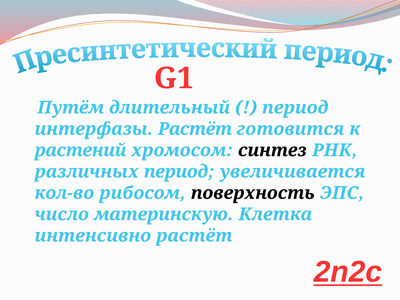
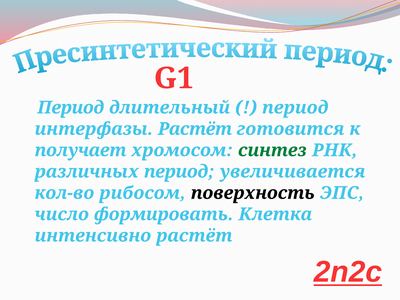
Путём at (71, 108): Путём -> Период
растений: растений -> получает
синтез colour: black -> green
материнскую: материнскую -> формировать
